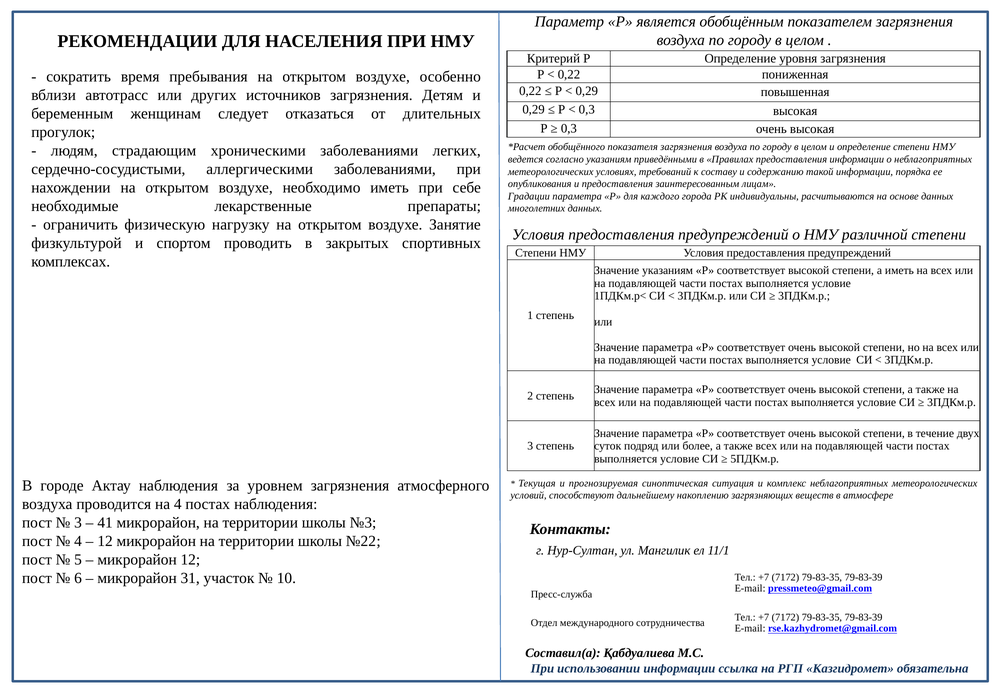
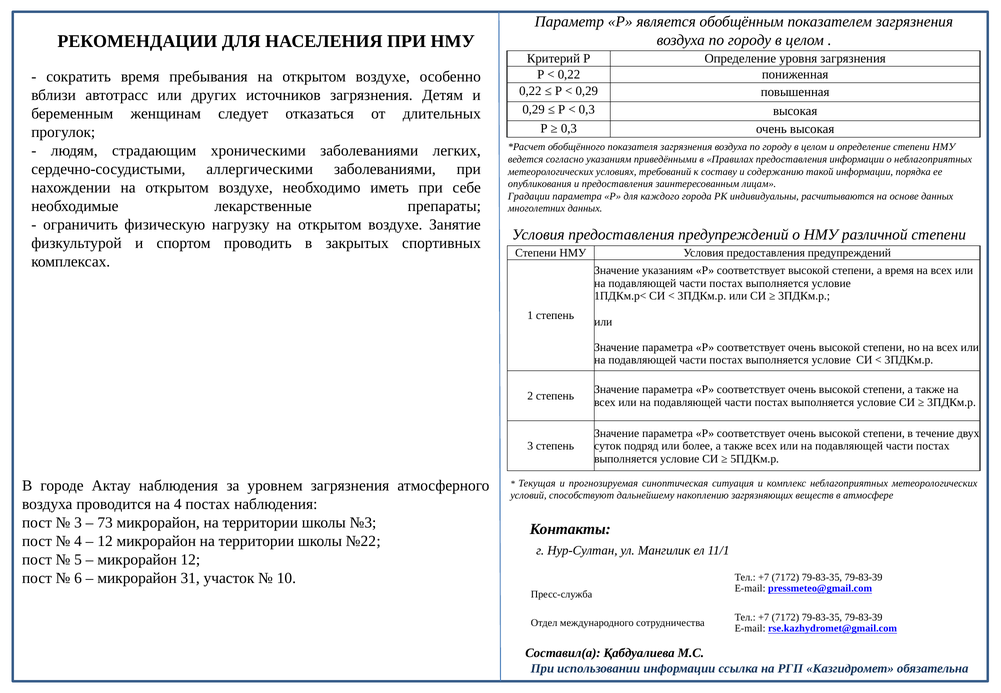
а иметь: иметь -> время
41: 41 -> 73
